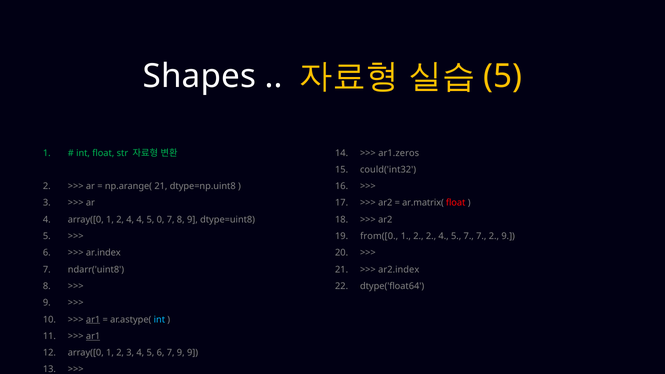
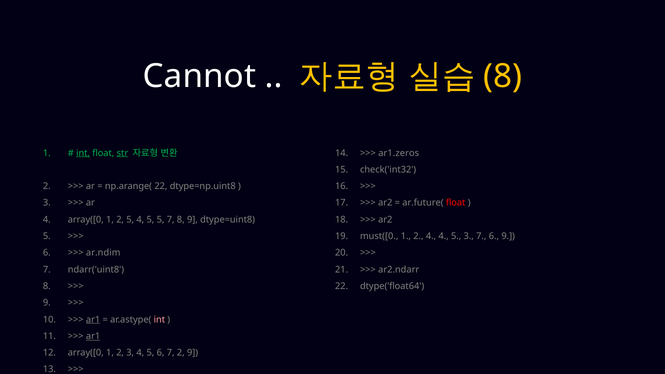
Shapes: Shapes -> Cannot
5 at (503, 77): 5 -> 8
int at (83, 153) underline: none -> present
str underline: none -> present
could('int32: could('int32 -> check('int32
np.arange( 21: 21 -> 22
ar.matrix(: ar.matrix( -> ar.future(
1 2 4: 4 -> 5
5 0: 0 -> 5
from([0: from([0 -> must([0
2 2: 2 -> 4
5 7: 7 -> 3
7 2: 2 -> 6
ar.index: ar.index -> ar.ndim
ar2.index: ar2.index -> ar2.ndarr
int at (159, 320) colour: light blue -> pink
7 9: 9 -> 2
